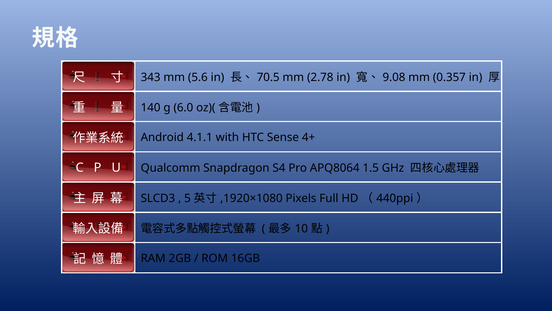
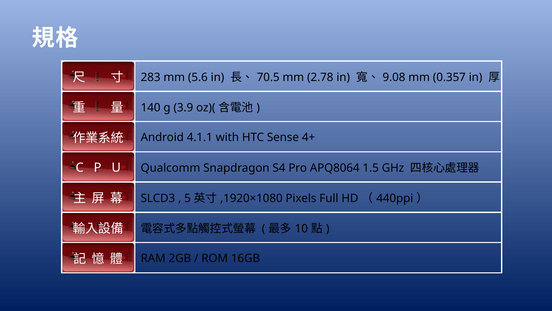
343: 343 -> 283
6.0: 6.0 -> 3.9
